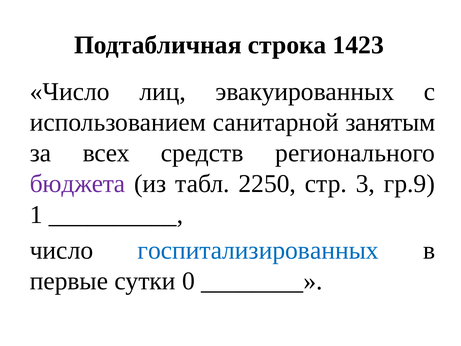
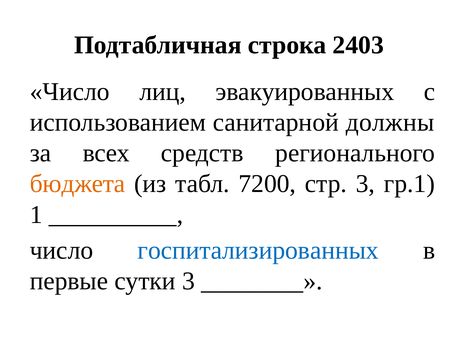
1423: 1423 -> 2403
занятым: занятым -> должны
бюджета colour: purple -> orange
2250: 2250 -> 7200
гр.9: гр.9 -> гр.1
сутки 0: 0 -> 3
